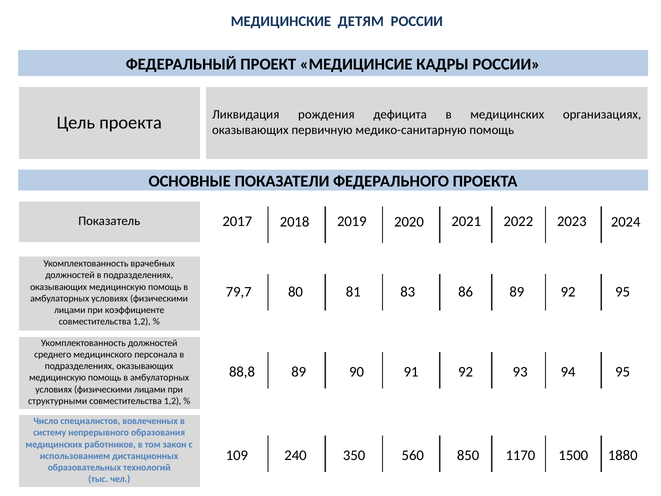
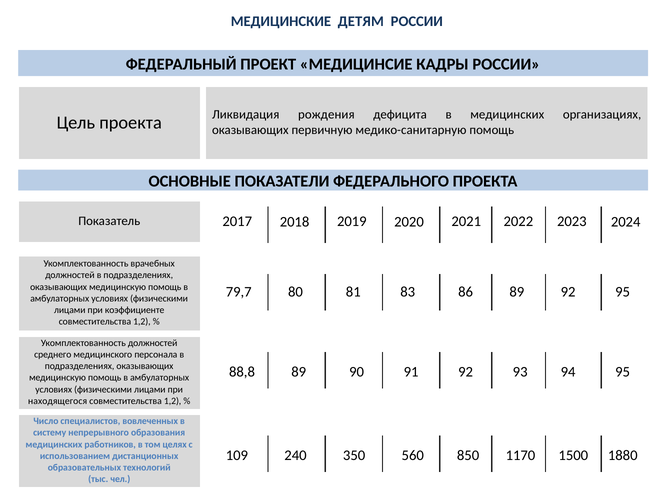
структурными: структурными -> находящегося
закон: закон -> целях
